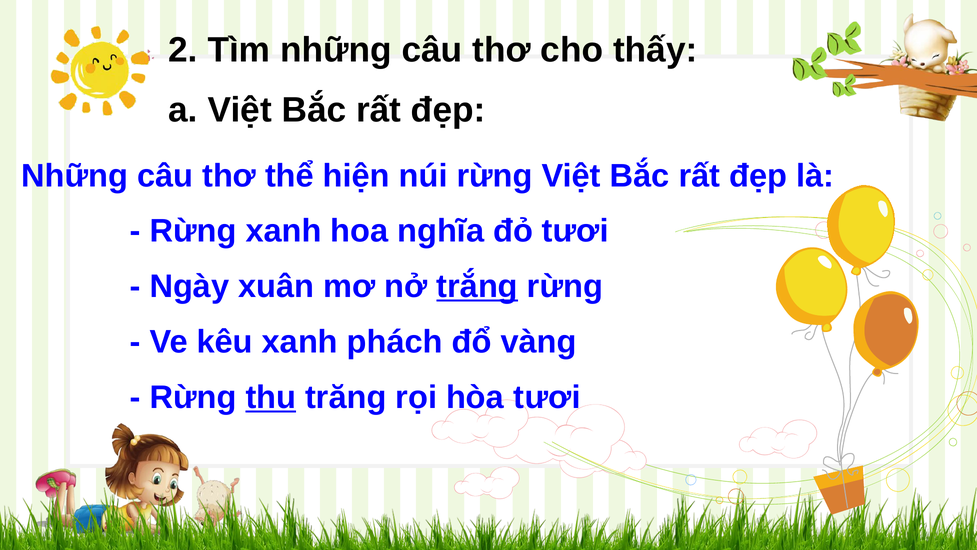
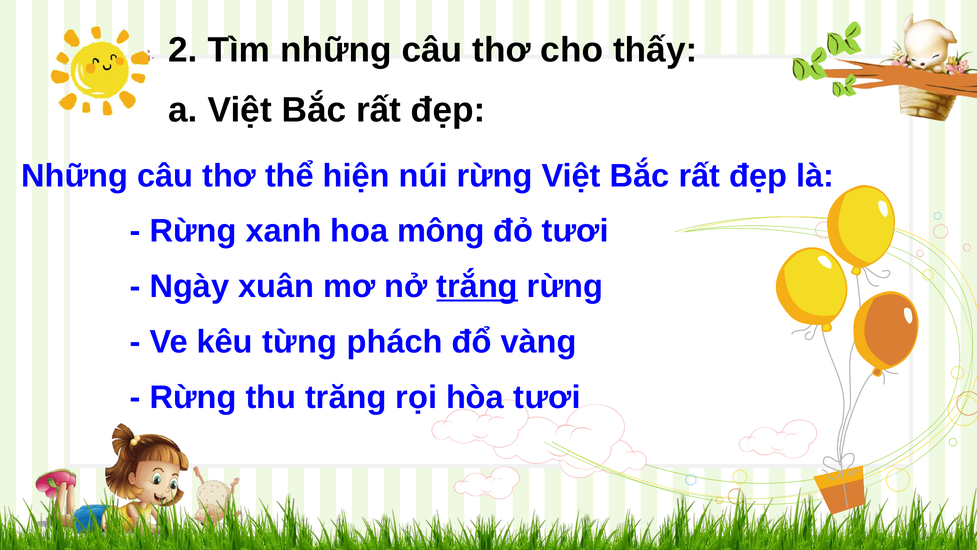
nghĩa: nghĩa -> mông
kêu xanh: xanh -> từng
thu underline: present -> none
